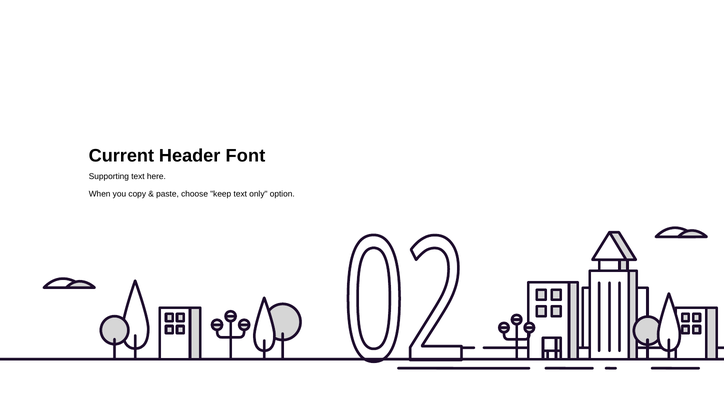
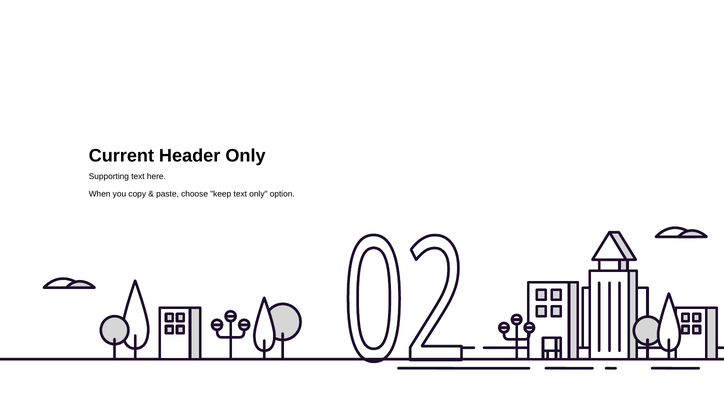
Header Font: Font -> Only
